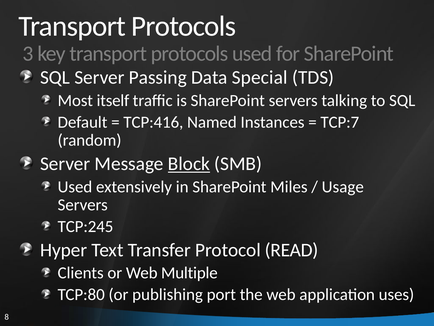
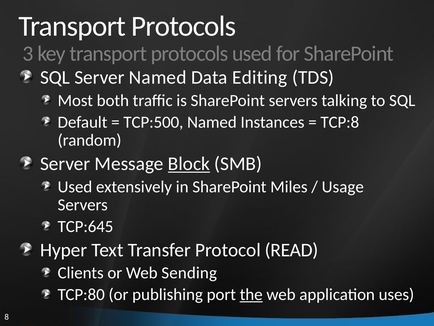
Server Passing: Passing -> Named
Special: Special -> Editing
itself: itself -> both
TCP:416: TCP:416 -> TCP:500
TCP:7: TCP:7 -> TCP:8
TCP:245: TCP:245 -> TCP:645
Multiple: Multiple -> Sending
the underline: none -> present
